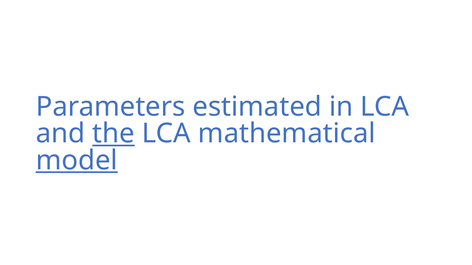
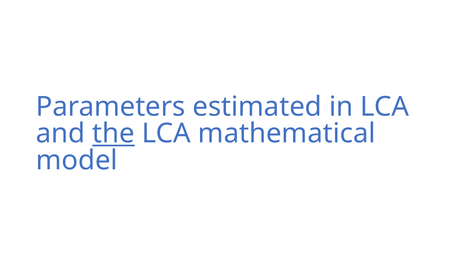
model underline: present -> none
